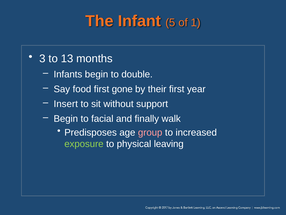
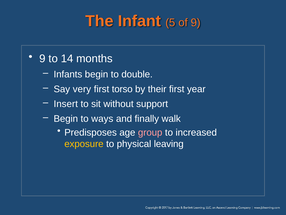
of 1: 1 -> 9
3 at (42, 58): 3 -> 9
13: 13 -> 14
food: food -> very
gone: gone -> torso
facial: facial -> ways
exposure colour: light green -> yellow
